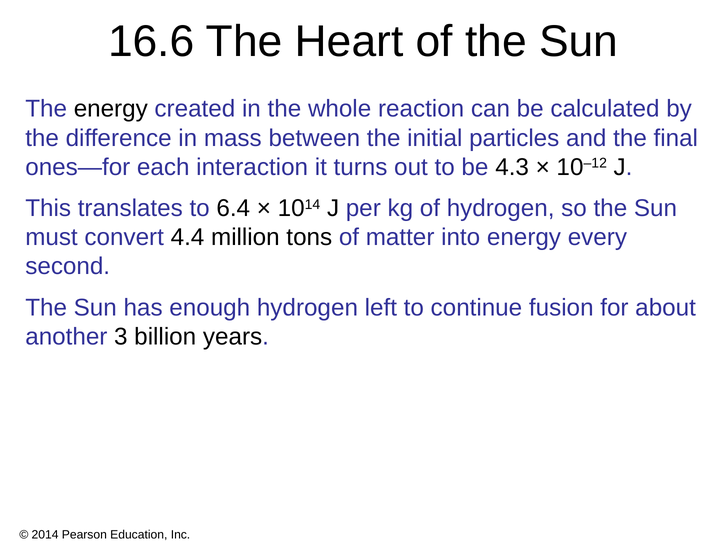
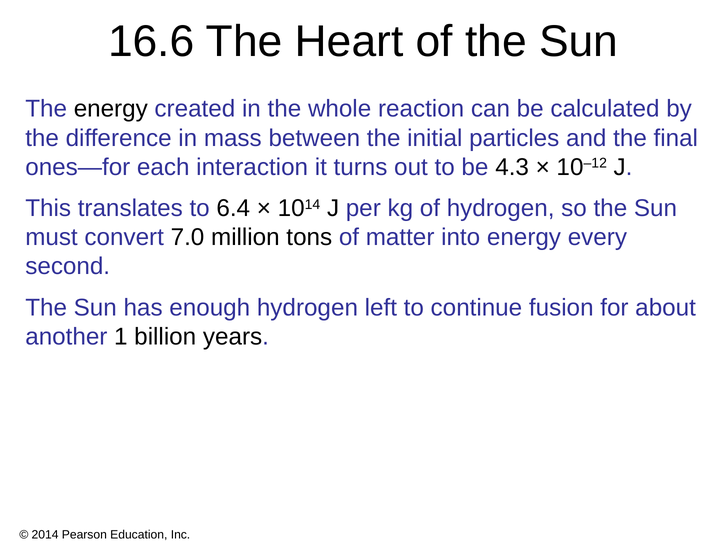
4.4: 4.4 -> 7.0
3: 3 -> 1
